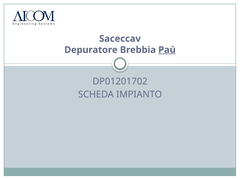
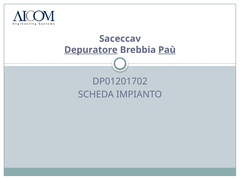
Depuratore underline: none -> present
